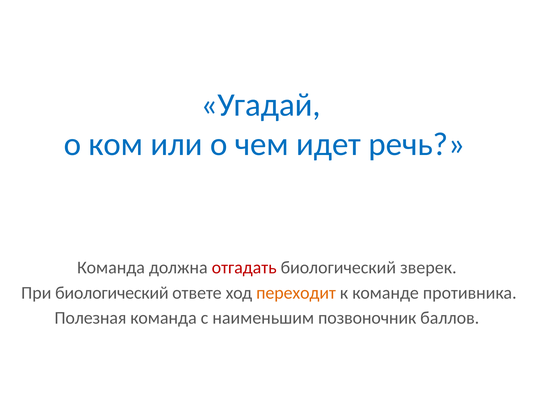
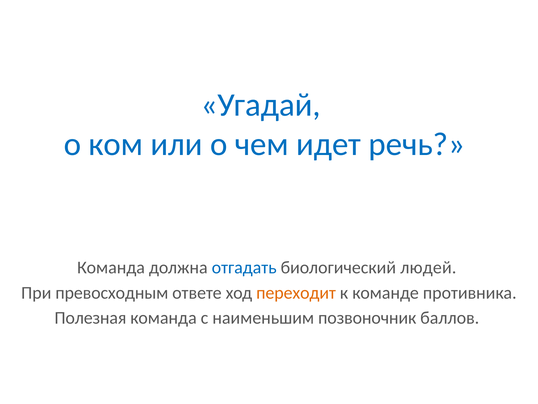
отгадать colour: red -> blue
зверек: зверек -> людей
При биологический: биологический -> превосходным
